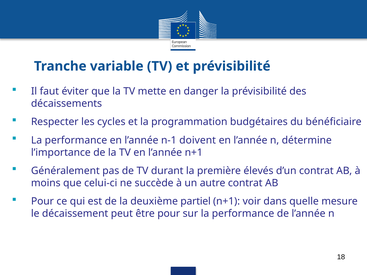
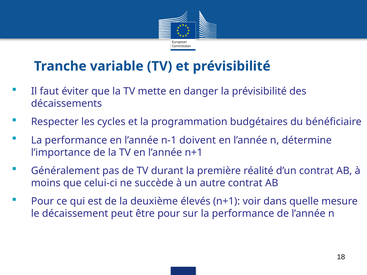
élevés: élevés -> réalité
partiel: partiel -> élevés
